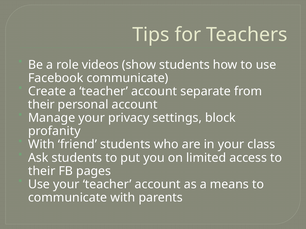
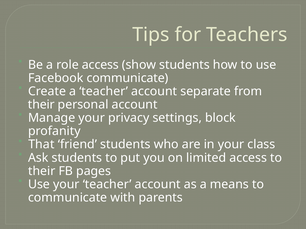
role videos: videos -> access
With at (41, 145): With -> That
